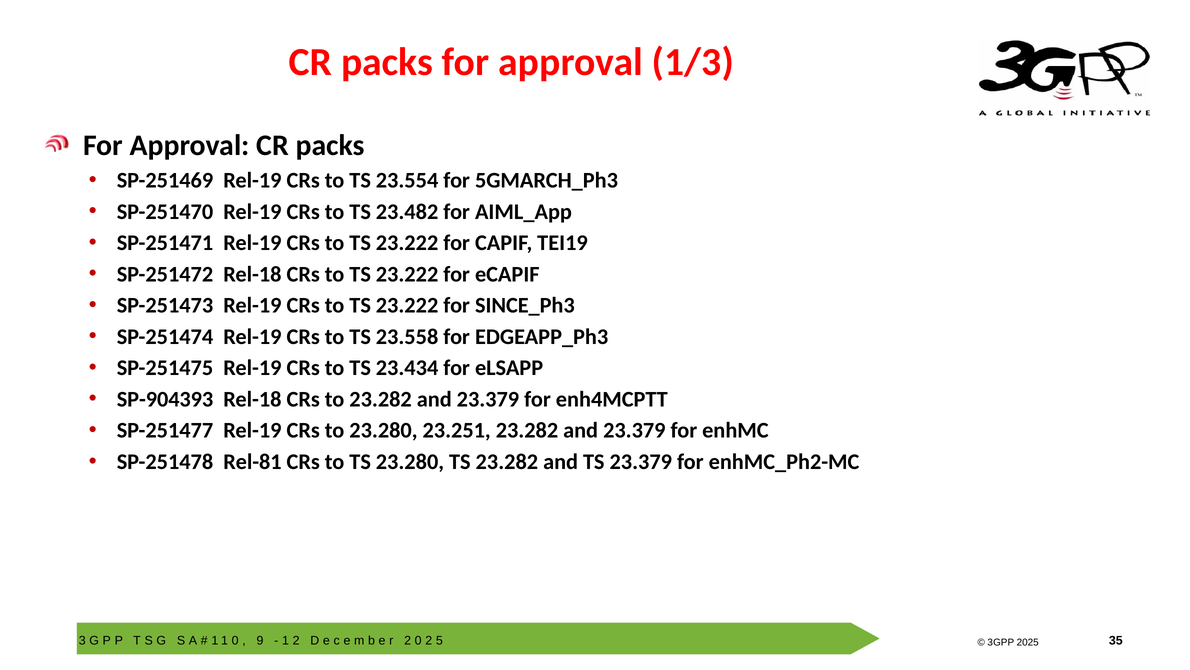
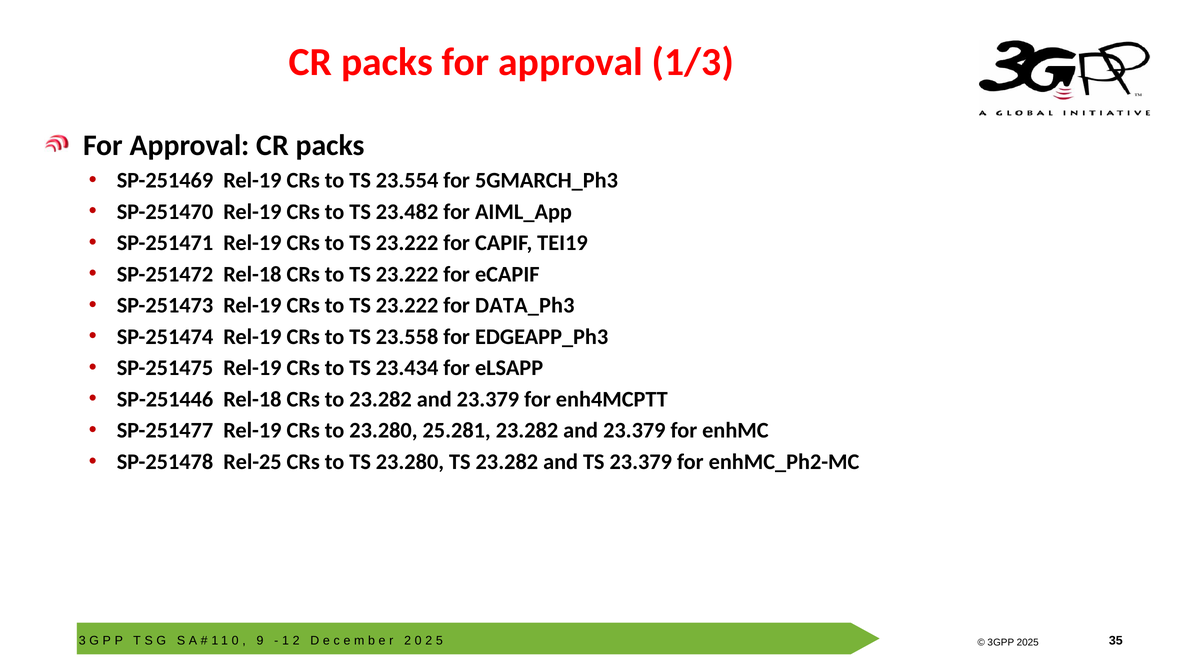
SINCE_Ph3: SINCE_Ph3 -> DATA_Ph3
SP-904393: SP-904393 -> SP-251446
23.251: 23.251 -> 25.281
Rel-81: Rel-81 -> Rel-25
